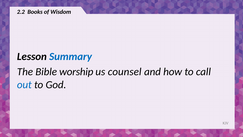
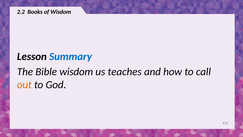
Bible worship: worship -> wisdom
counsel: counsel -> teaches
out colour: blue -> orange
